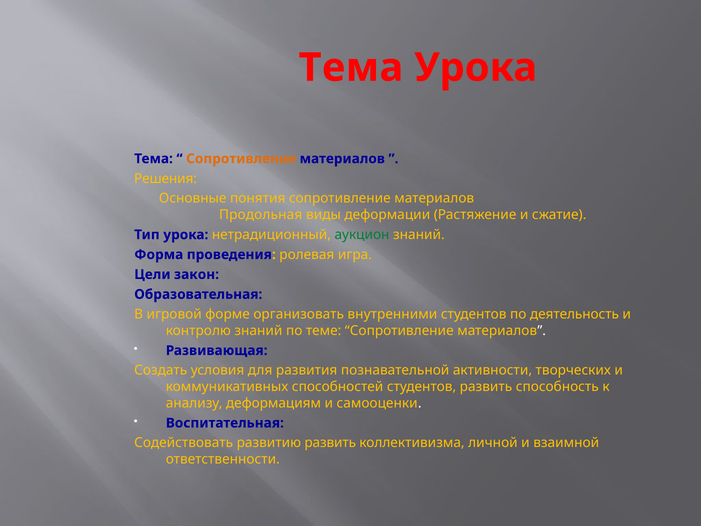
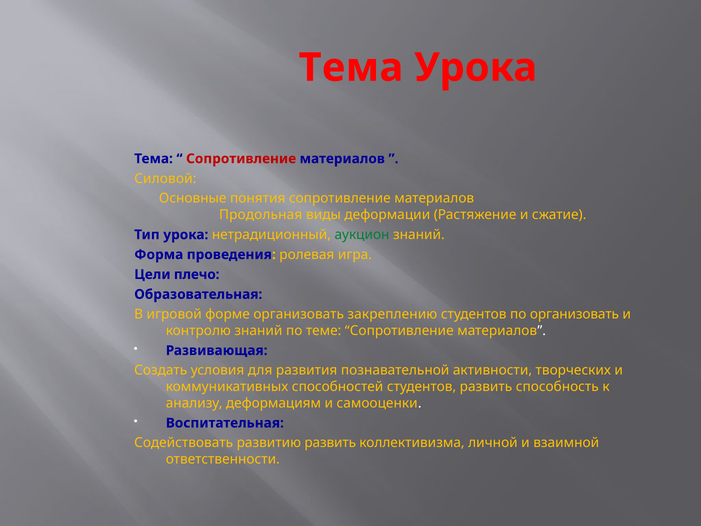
Сопротивление at (241, 159) colour: orange -> red
Решения: Решения -> Силовой
закон: закон -> плечо
внутренними: внутренними -> закреплению
по деятельность: деятельность -> организовать
